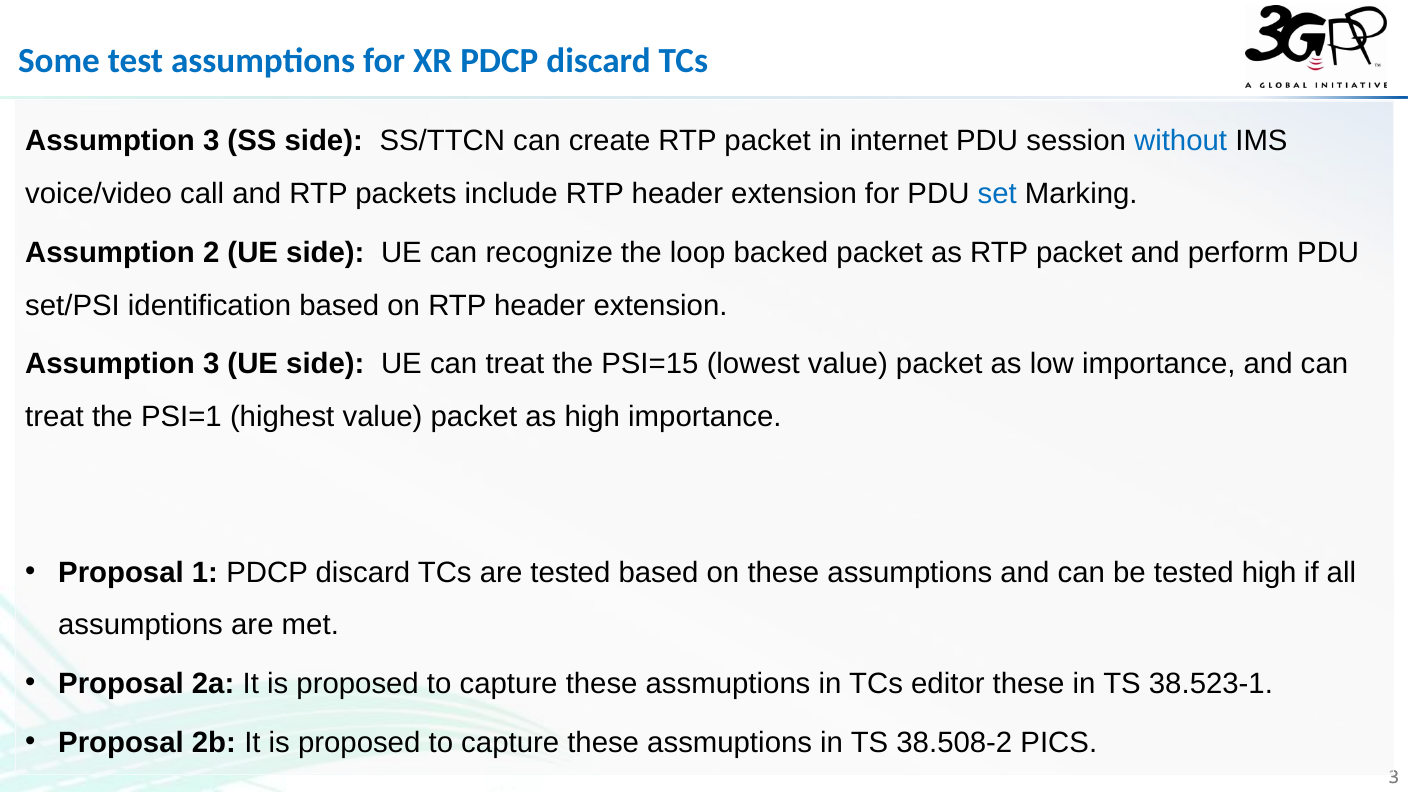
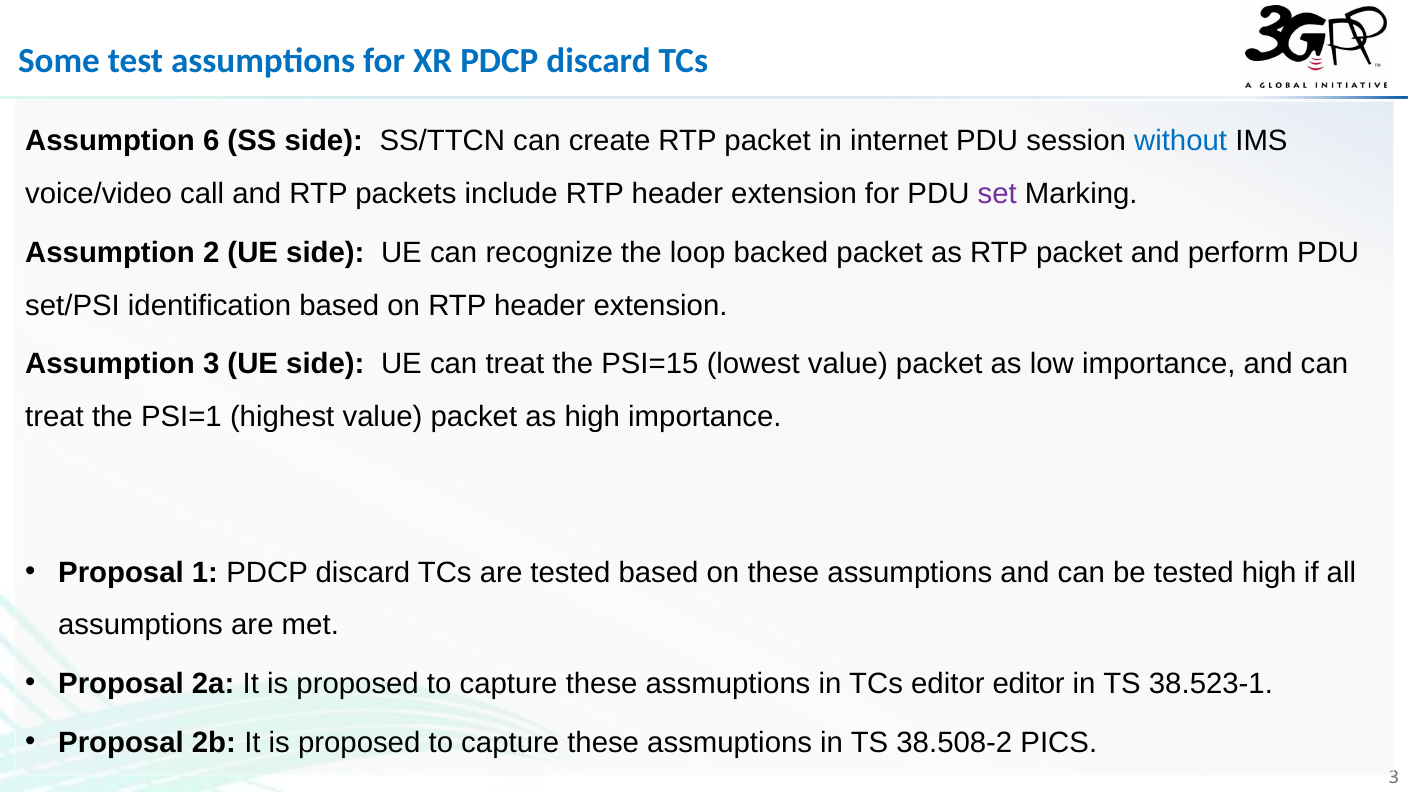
3 at (211, 141): 3 -> 6
set colour: blue -> purple
editor these: these -> editor
